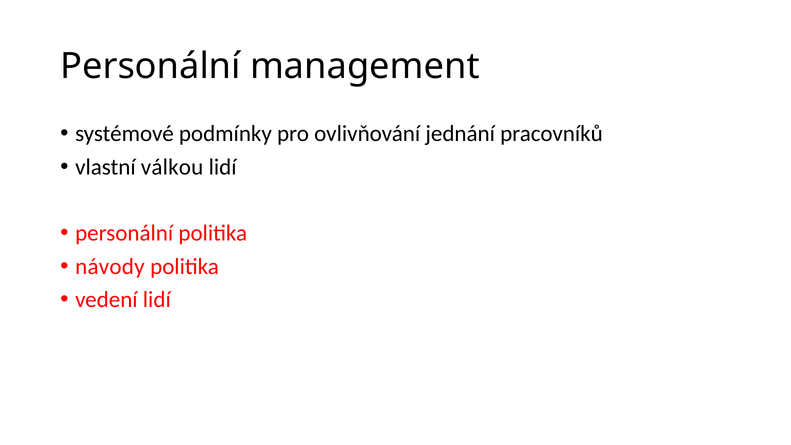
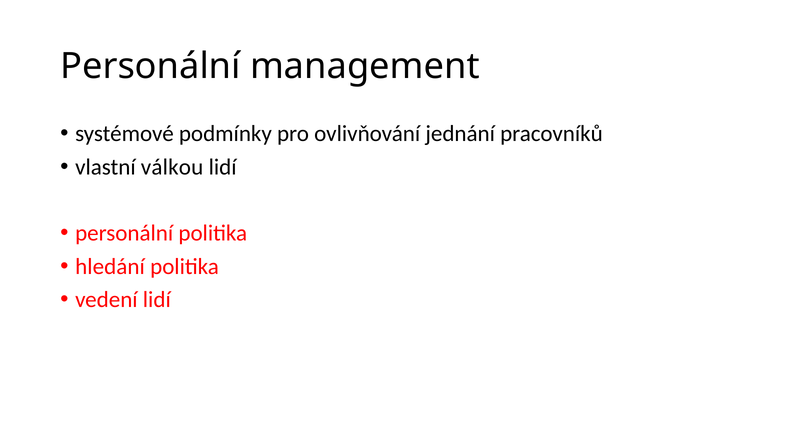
návody: návody -> hledání
